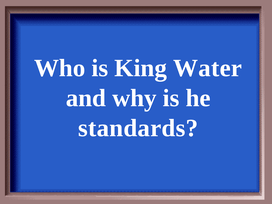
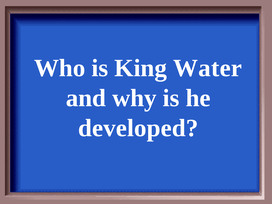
standards: standards -> developed
